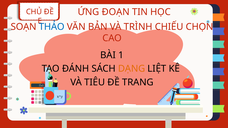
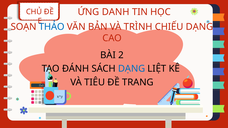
ĐOẠN: ĐOẠN -> DANH
CHIẾU CHỌN: CHỌN -> DẠNG
1: 1 -> 2
DẠNG at (132, 69) colour: orange -> blue
